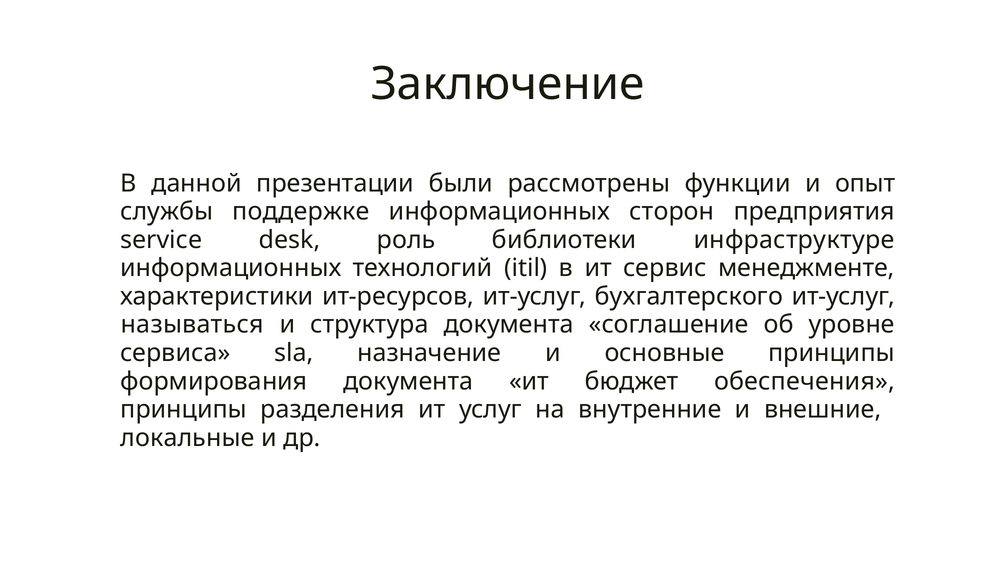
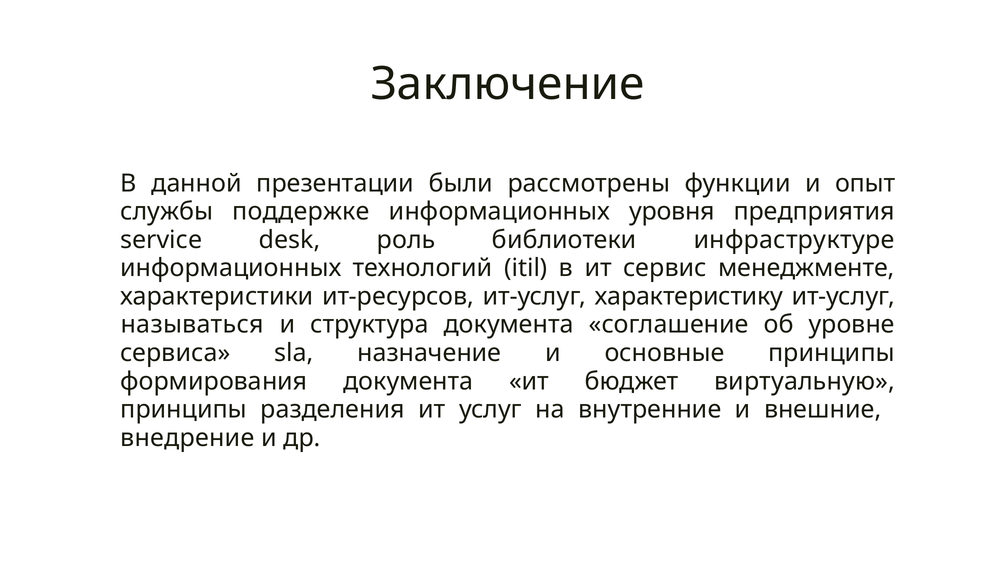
сторон: сторон -> уровня
бухгалтерского: бухгалтерского -> характеристику
обеспечения: обеспечения -> виртуальную
локальные: локальные -> внедрение
